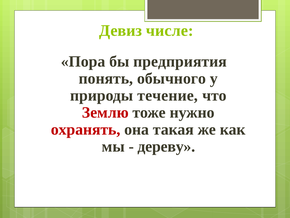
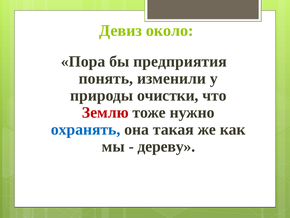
числе: числе -> около
обычного: обычного -> изменили
течение: течение -> очистки
охранять colour: red -> blue
